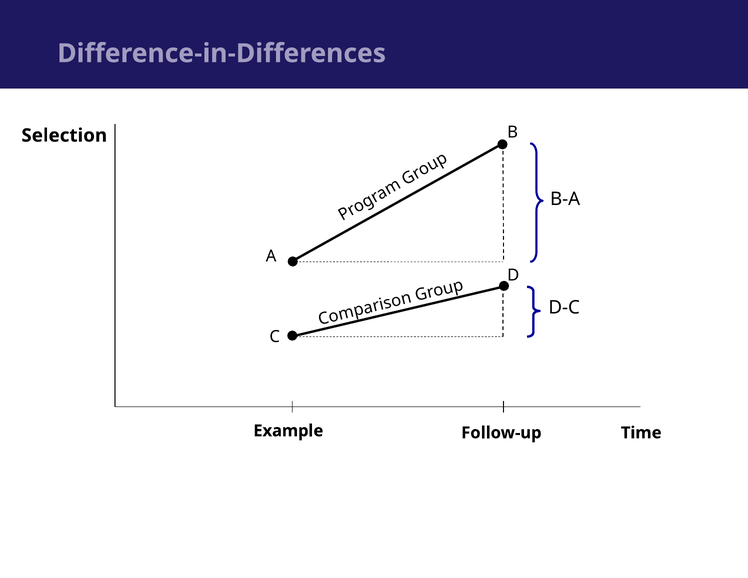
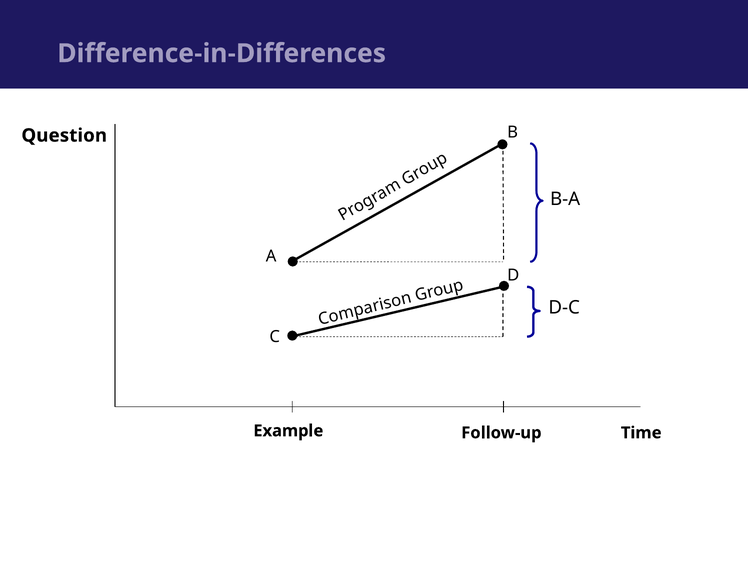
Selection: Selection -> Question
